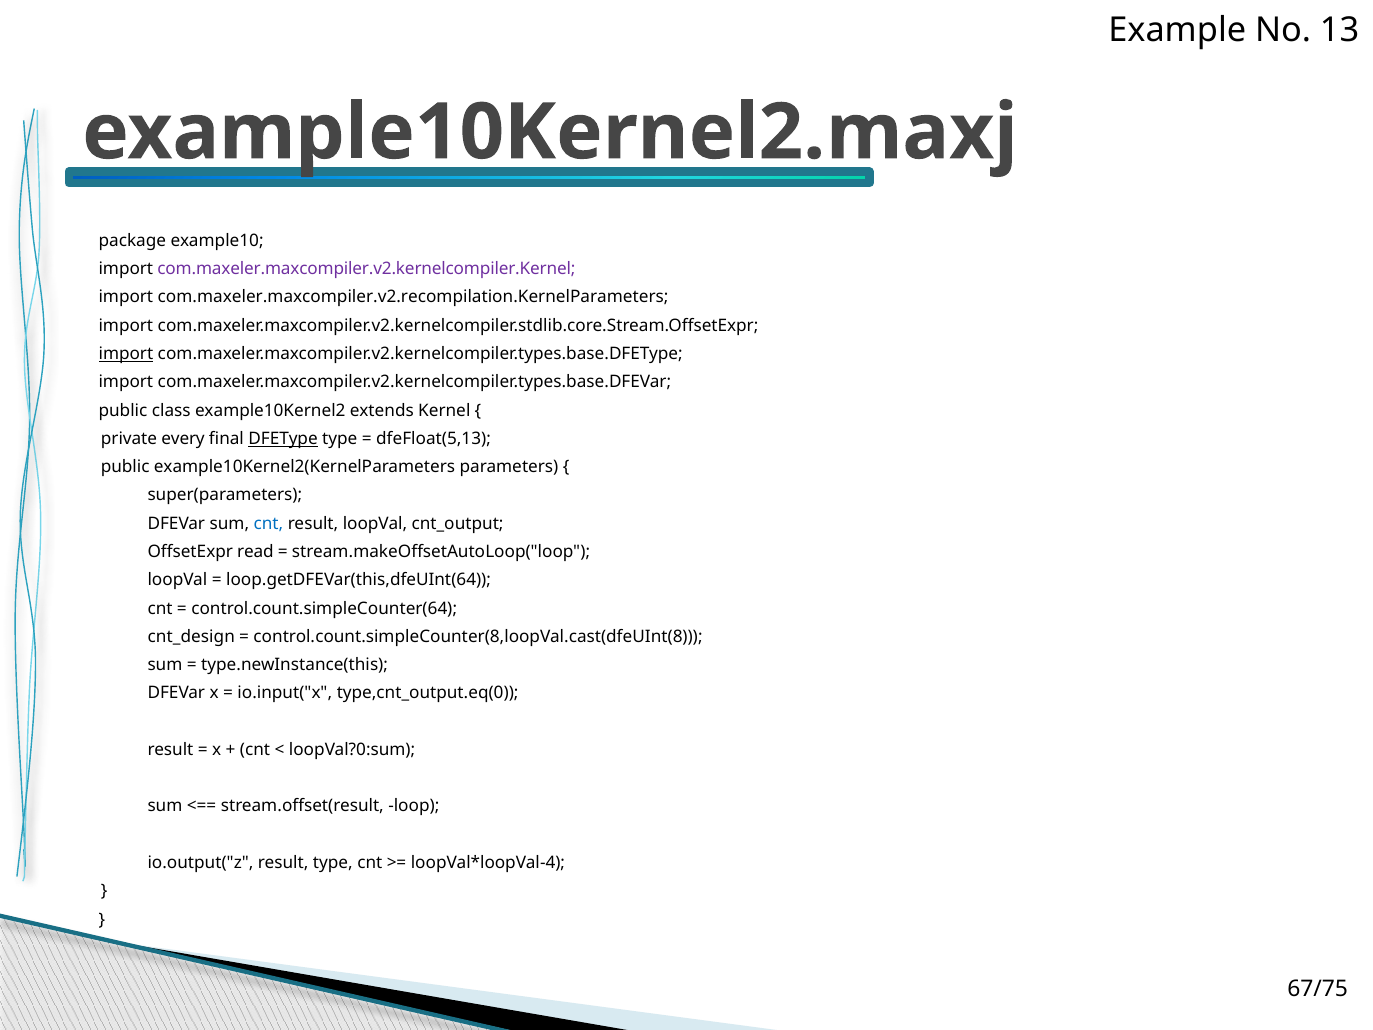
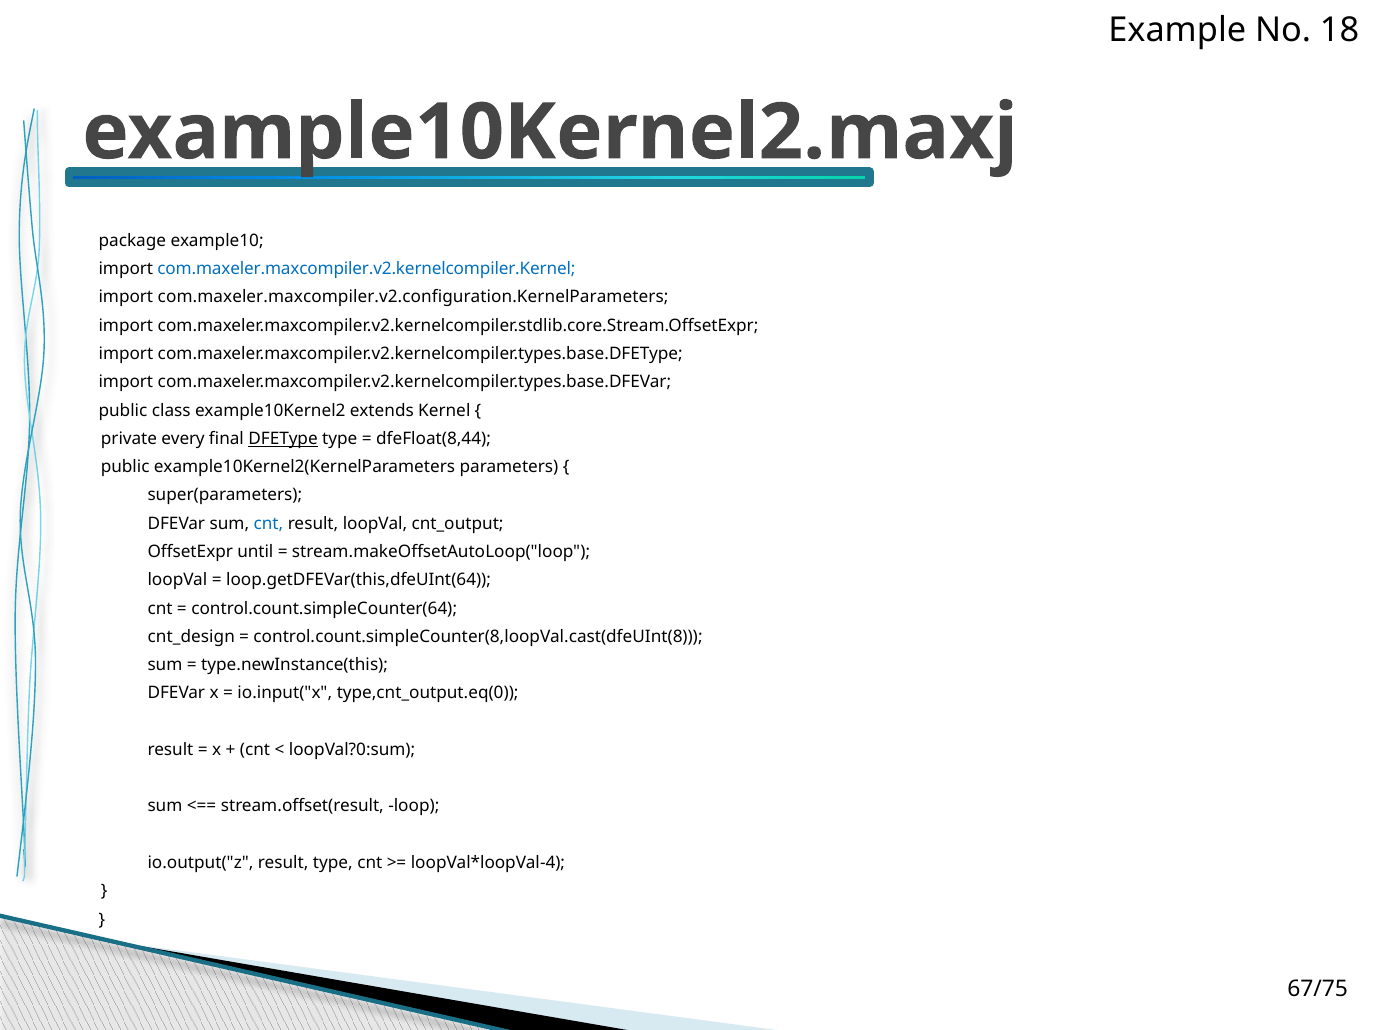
13: 13 -> 18
com.maxeler.maxcompiler.v2.kernelcompiler.Kernel colour: purple -> blue
com.maxeler.maxcompiler.v2.recompilation.KernelParameters: com.maxeler.maxcompiler.v2.recompilation.KernelParameters -> com.maxeler.maxcompiler.v2.configuration.KernelParameters
import at (126, 354) underline: present -> none
dfeFloat(5,13: dfeFloat(5,13 -> dfeFloat(8,44
read: read -> until
